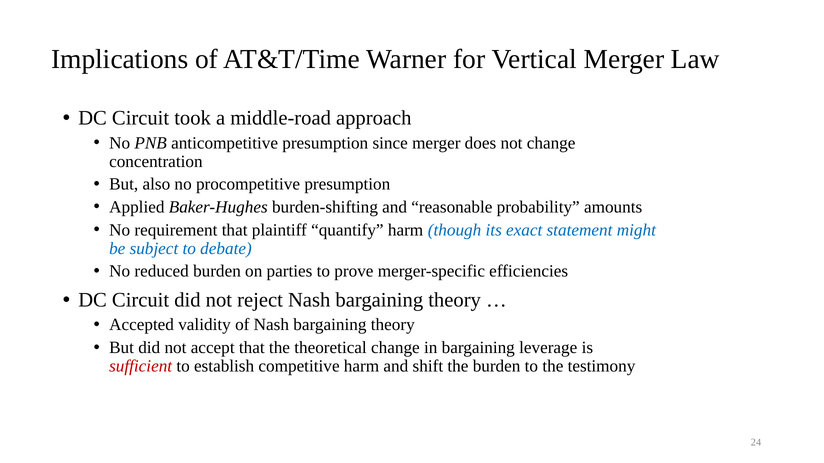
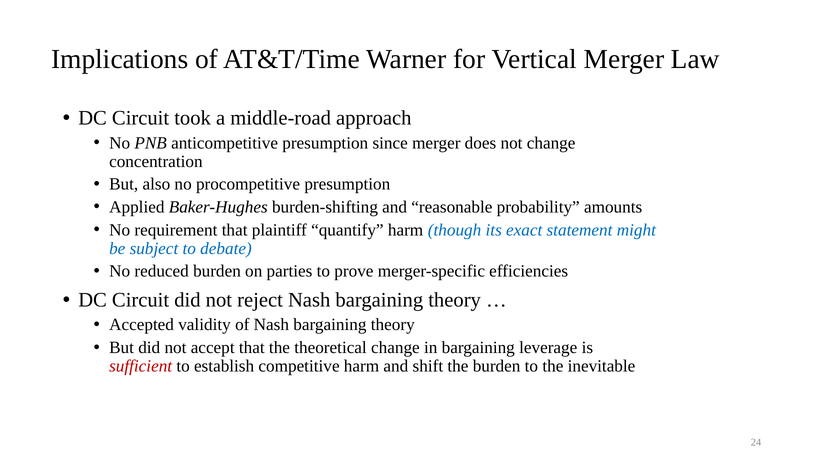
testimony: testimony -> inevitable
